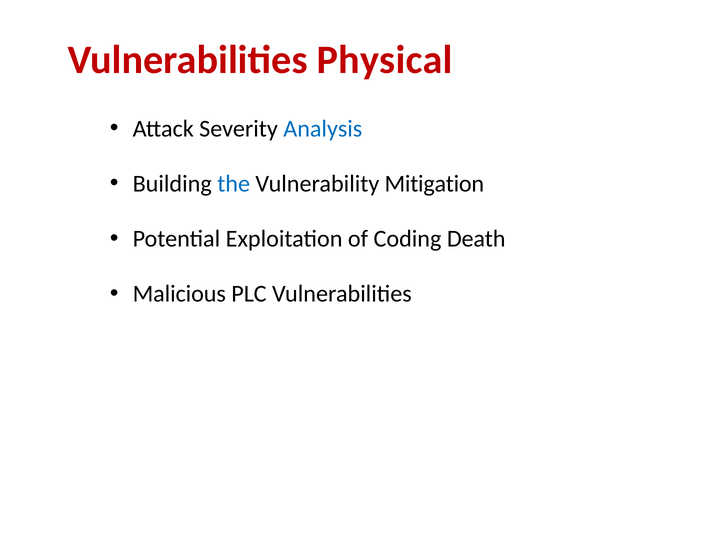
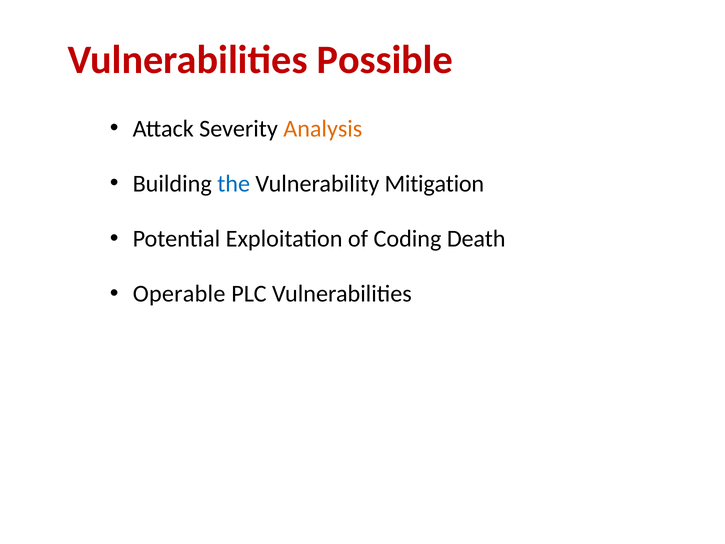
Physical: Physical -> Possible
Analysis colour: blue -> orange
Malicious: Malicious -> Operable
